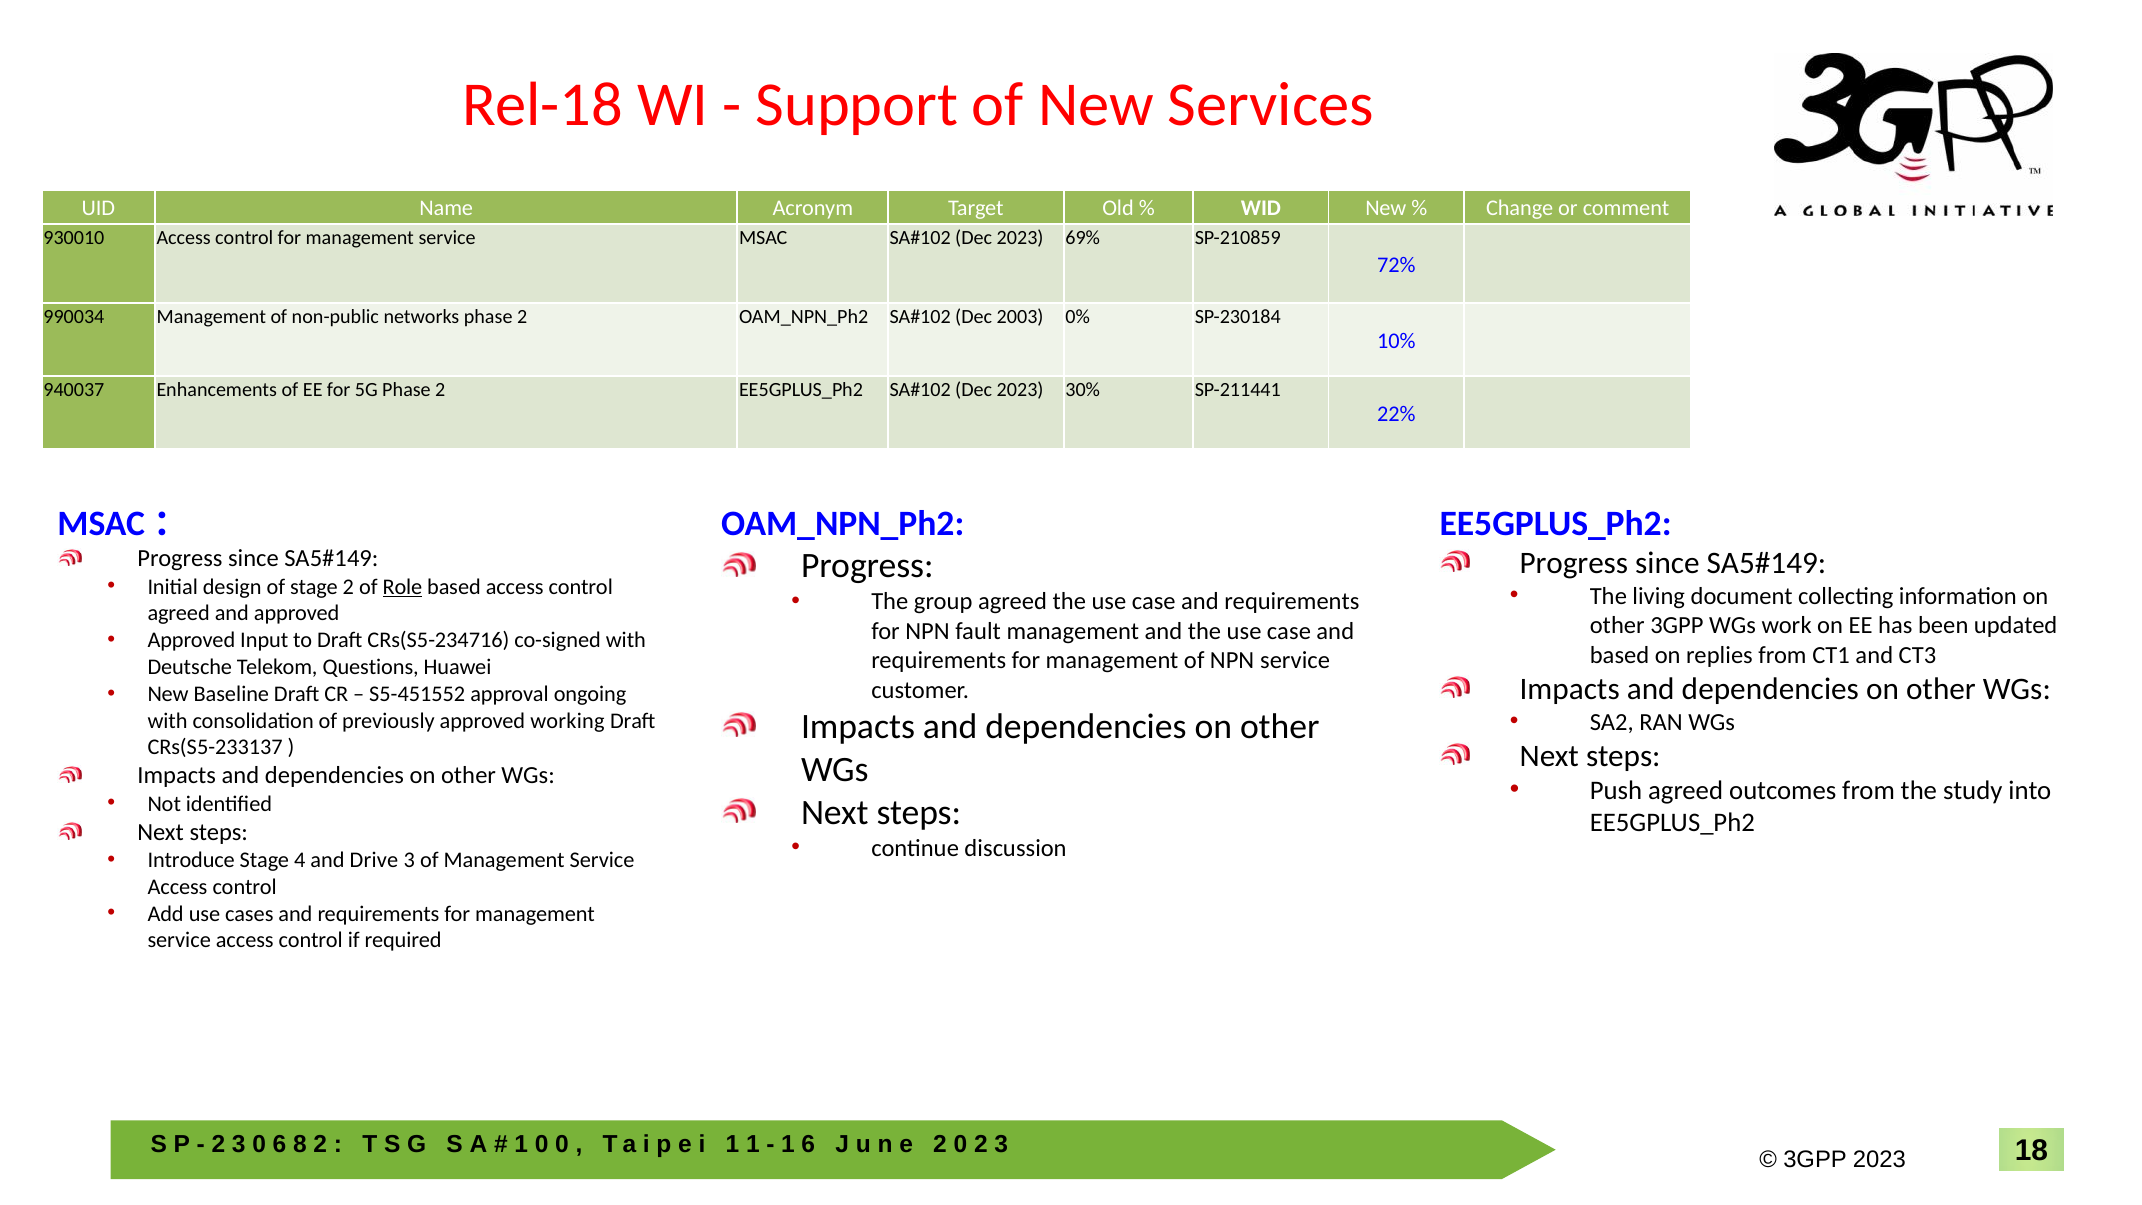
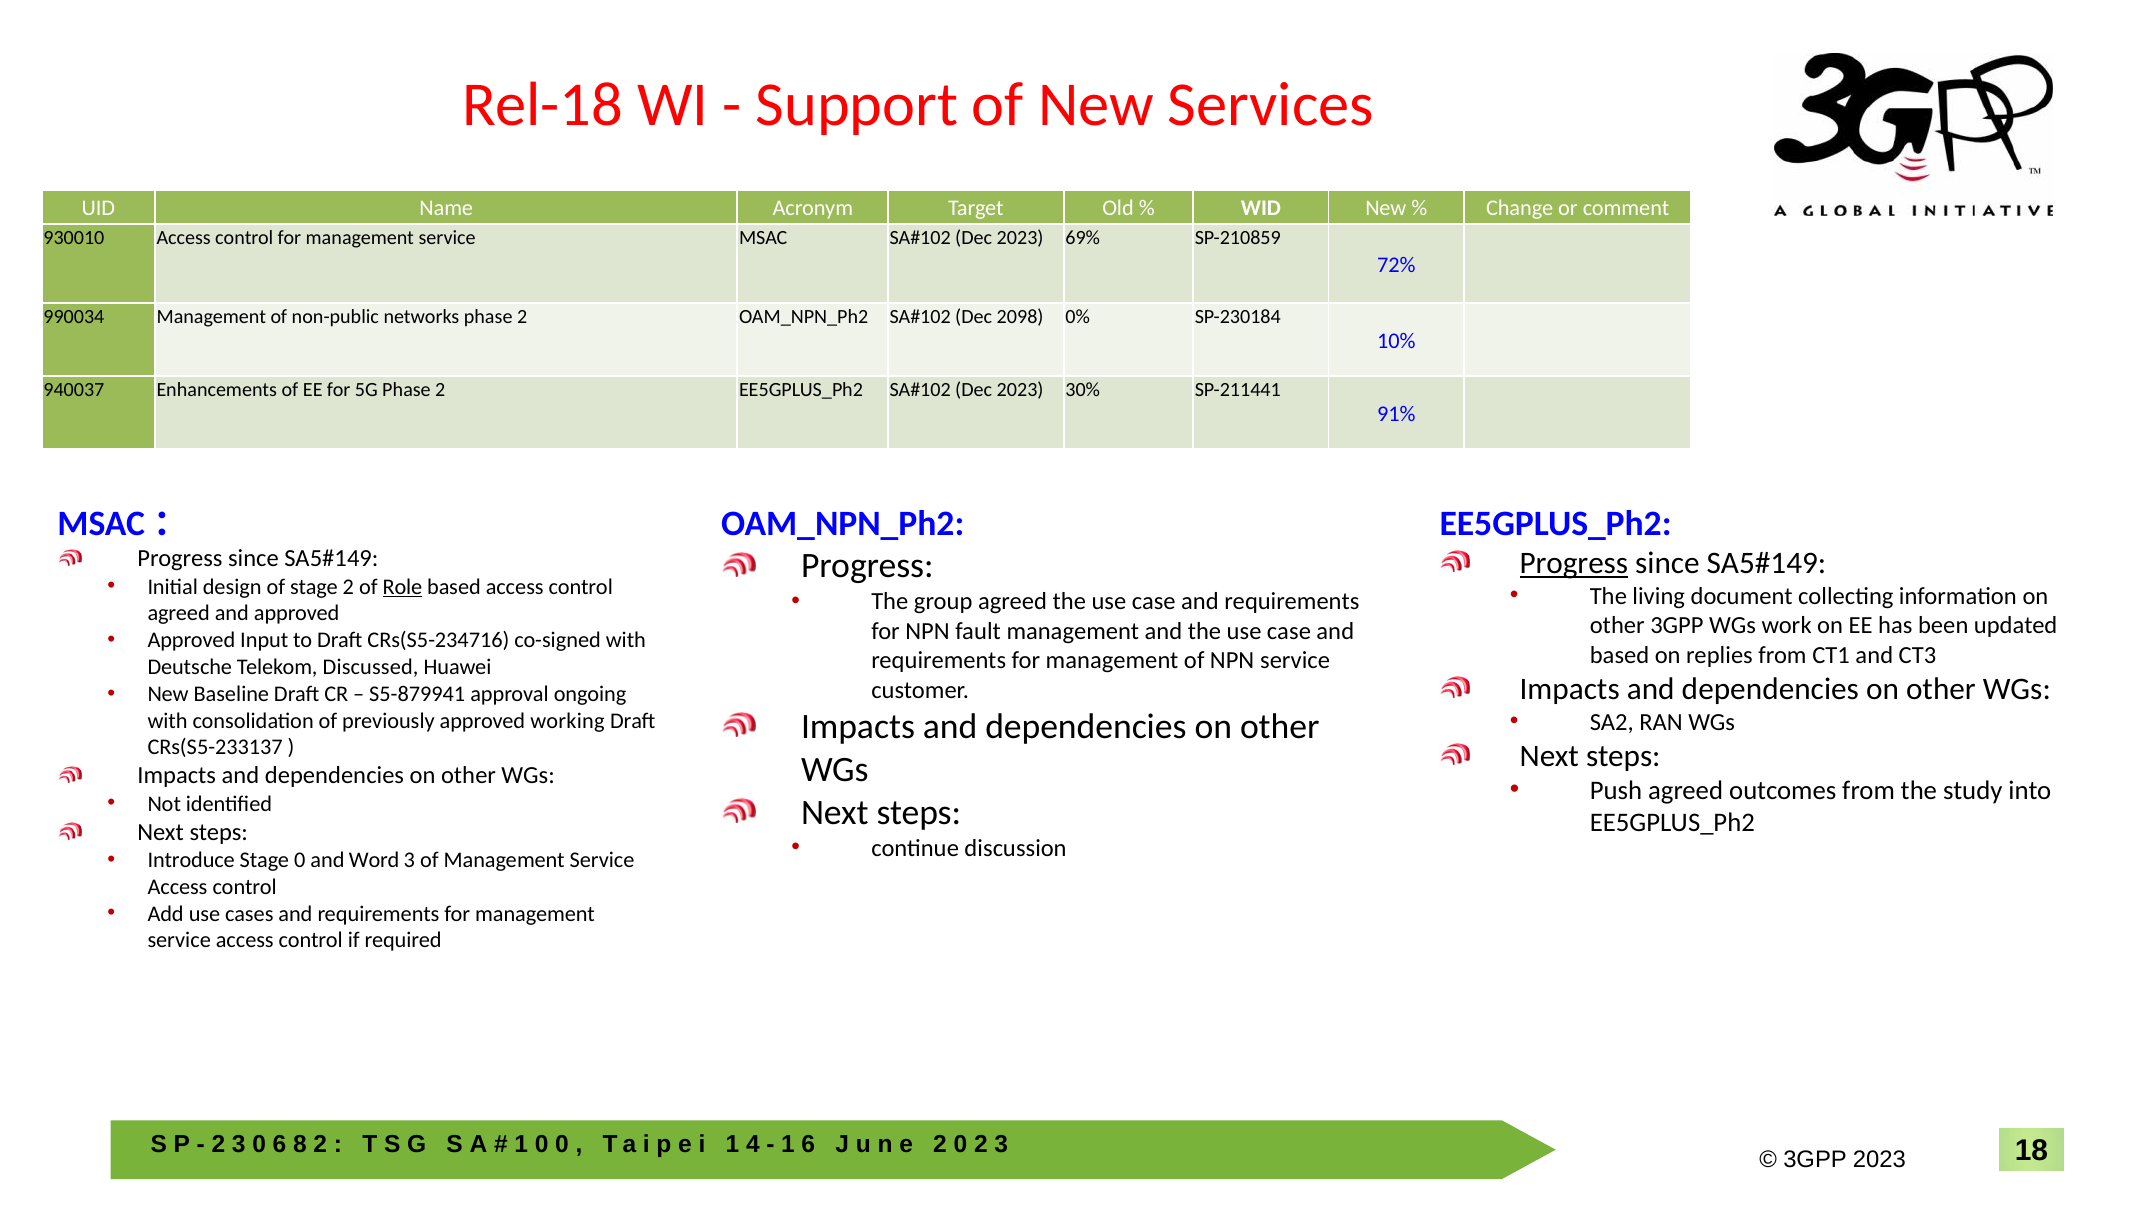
2003: 2003 -> 2098
22%: 22% -> 91%
Progress at (1574, 563) underline: none -> present
Questions: Questions -> Discussed
S5-451552: S5-451552 -> S5-879941
Stage 4: 4 -> 0
Drive: Drive -> Word
1 at (753, 1144): 1 -> 4
